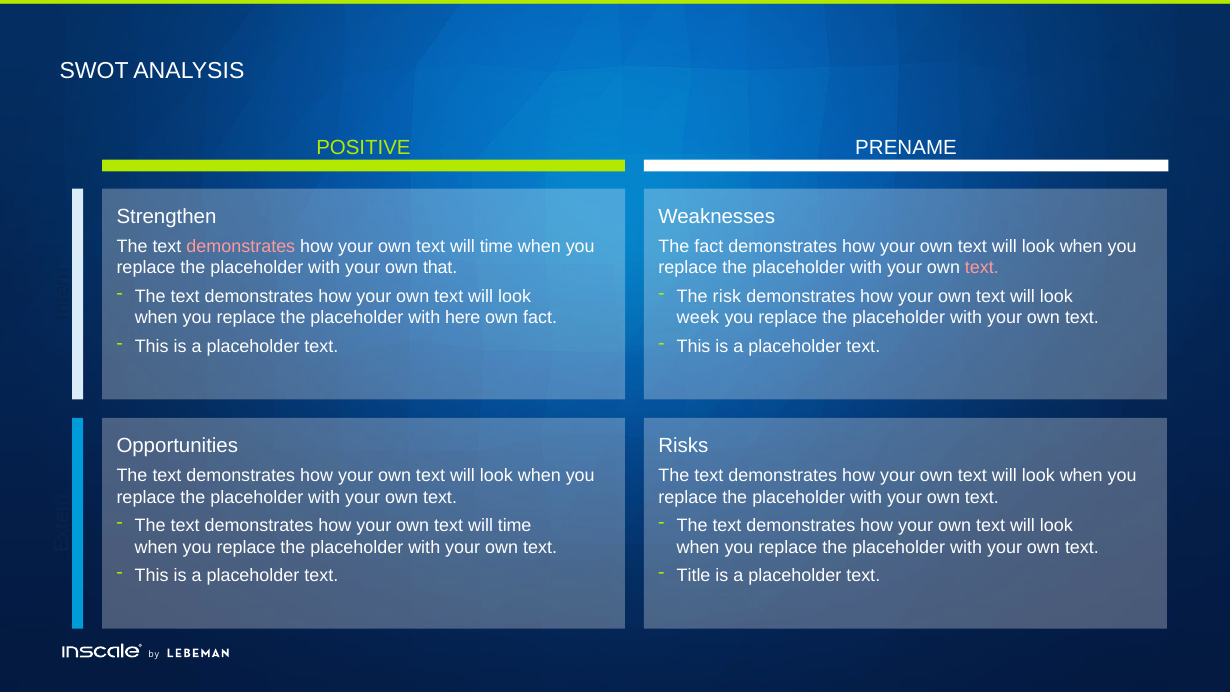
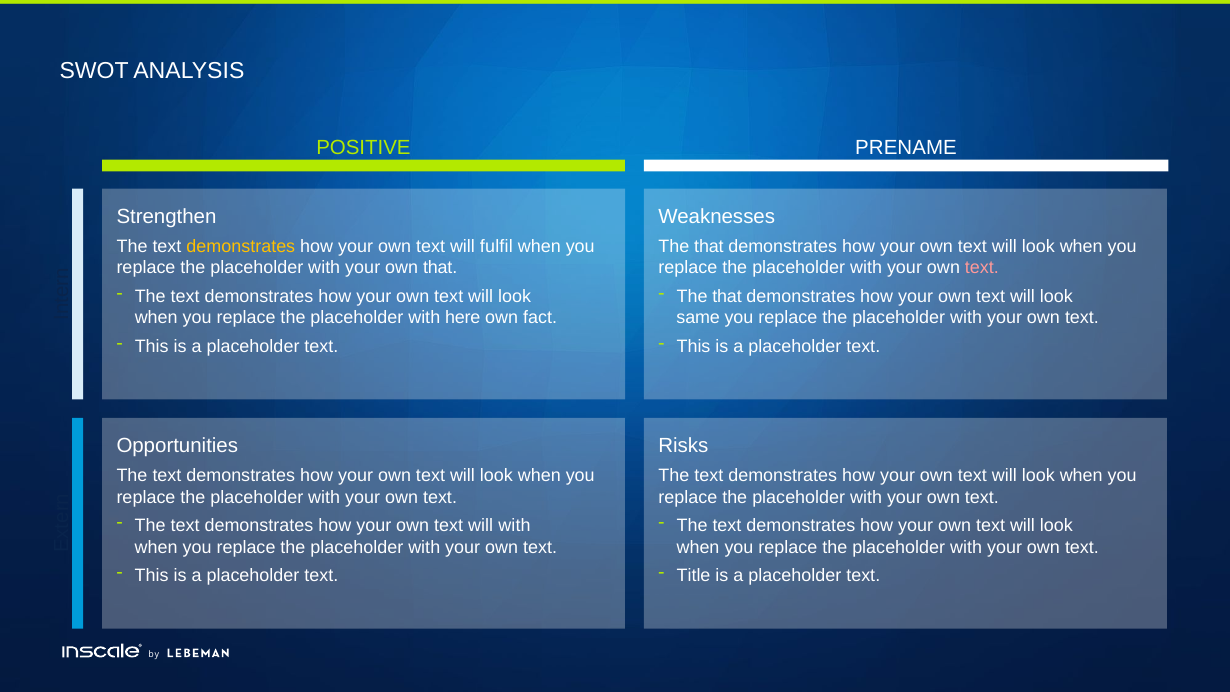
demonstrates at (241, 247) colour: pink -> yellow
time at (497, 247): time -> fulfil
fact at (709, 247): fact -> that
risk at (727, 296): risk -> that
week: week -> same
time at (515, 526): time -> with
